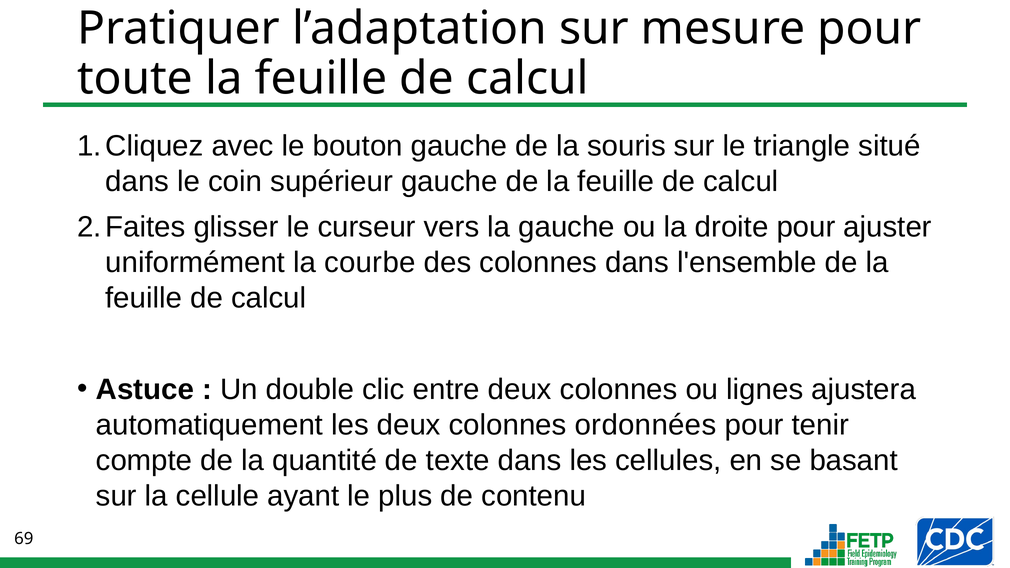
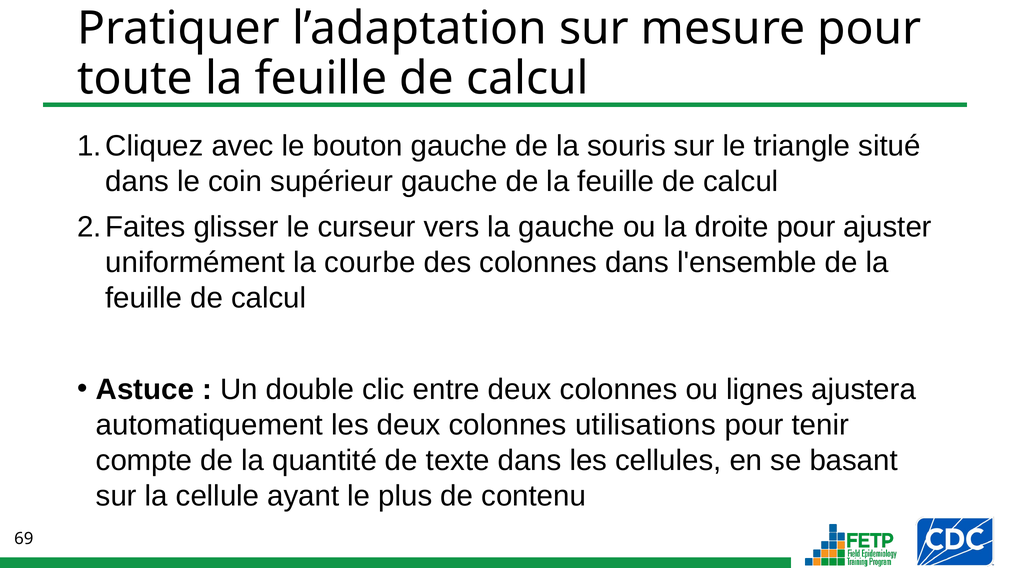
ordonnées: ordonnées -> utilisations
